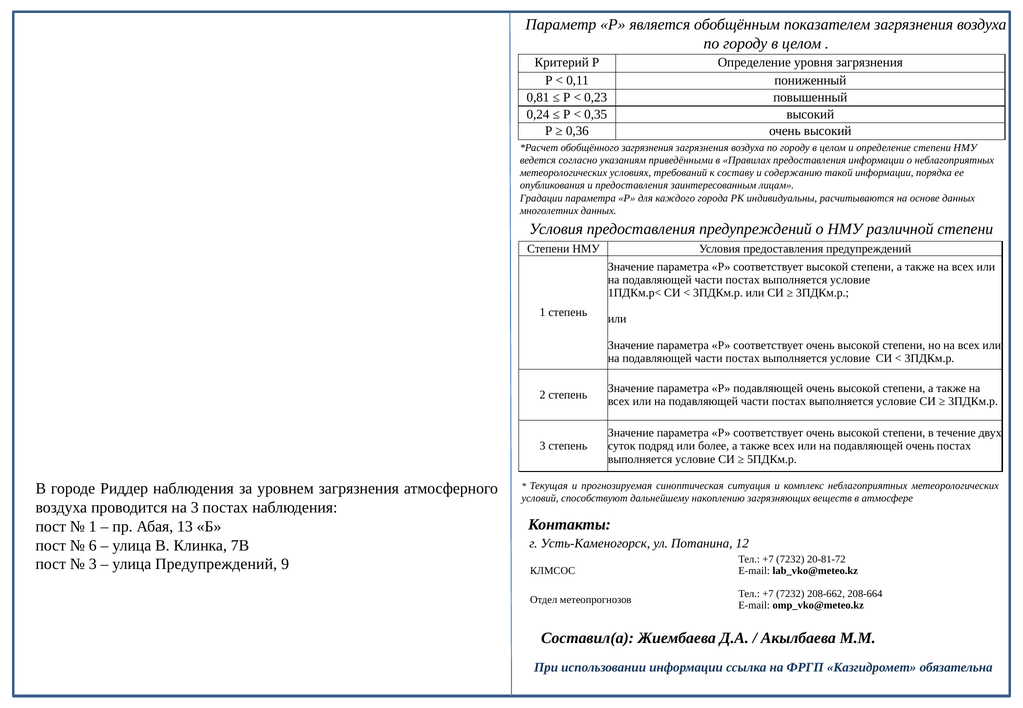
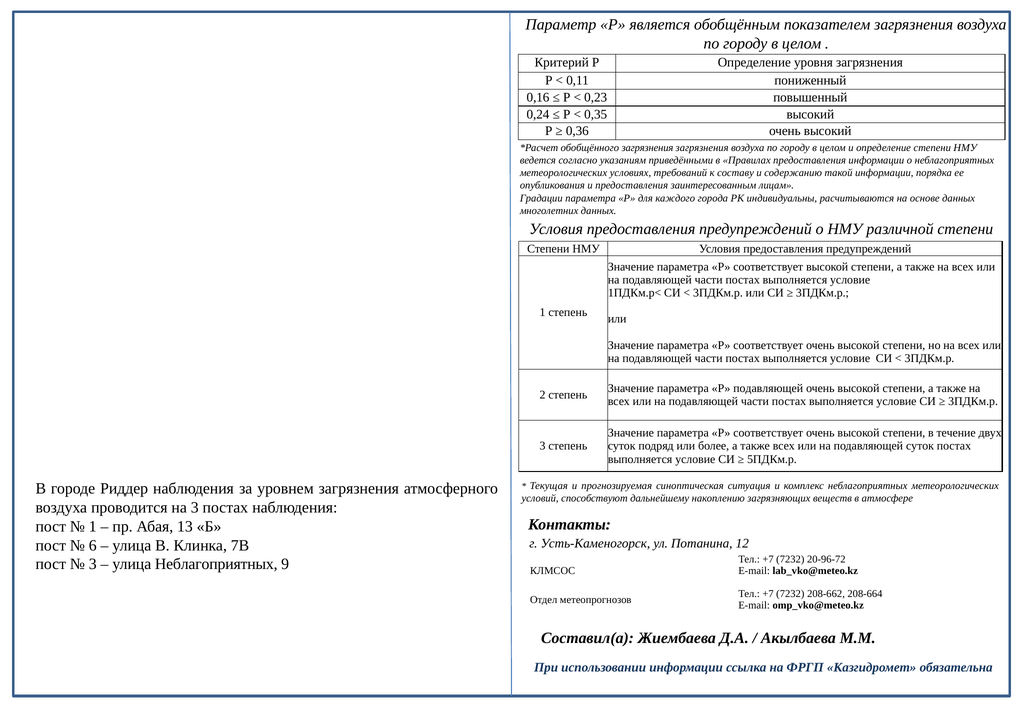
0,81: 0,81 -> 0,16
на подавляющей очень: очень -> суток
20-81-72: 20-81-72 -> 20-96-72
улица Предупреждений: Предупреждений -> Неблагоприятных
